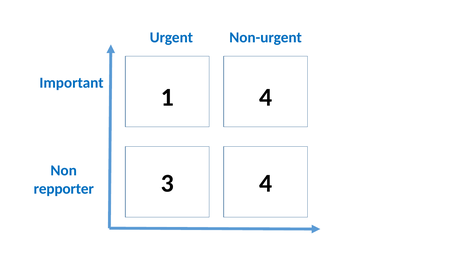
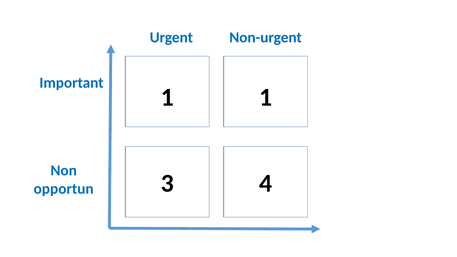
1 4: 4 -> 1
repporter: repporter -> opportun
